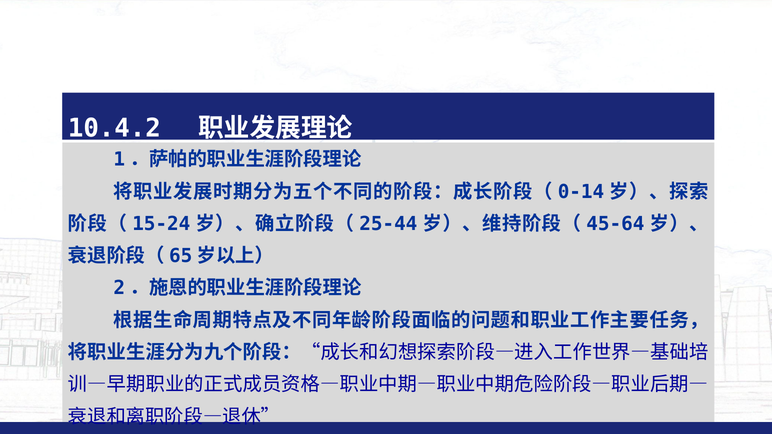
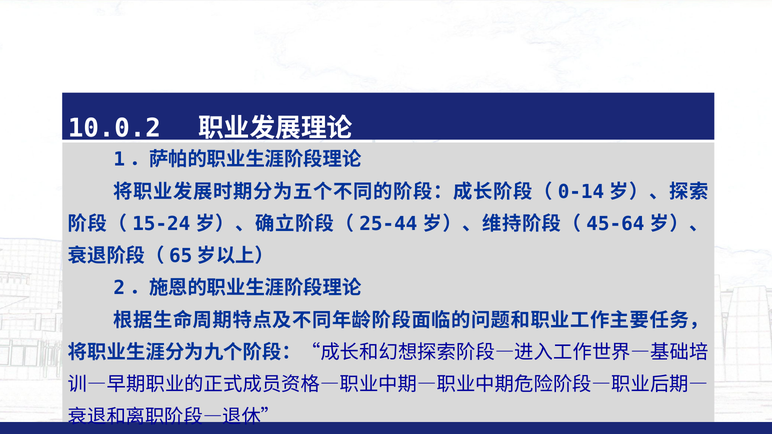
10.4.2: 10.4.2 -> 10.0.2
